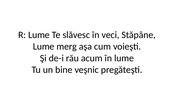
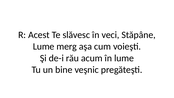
R Lume: Lume -> Acest
